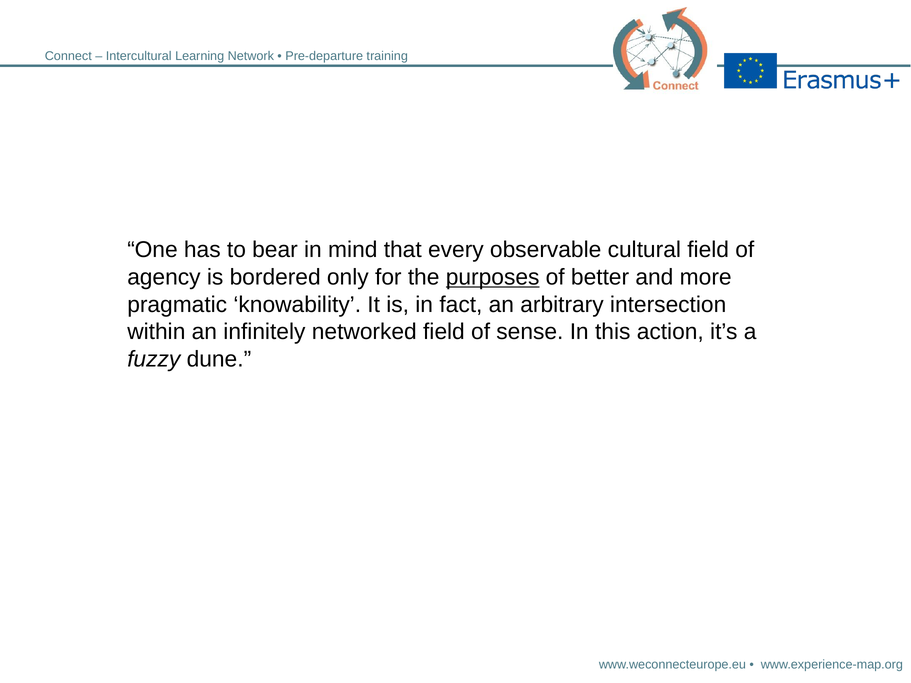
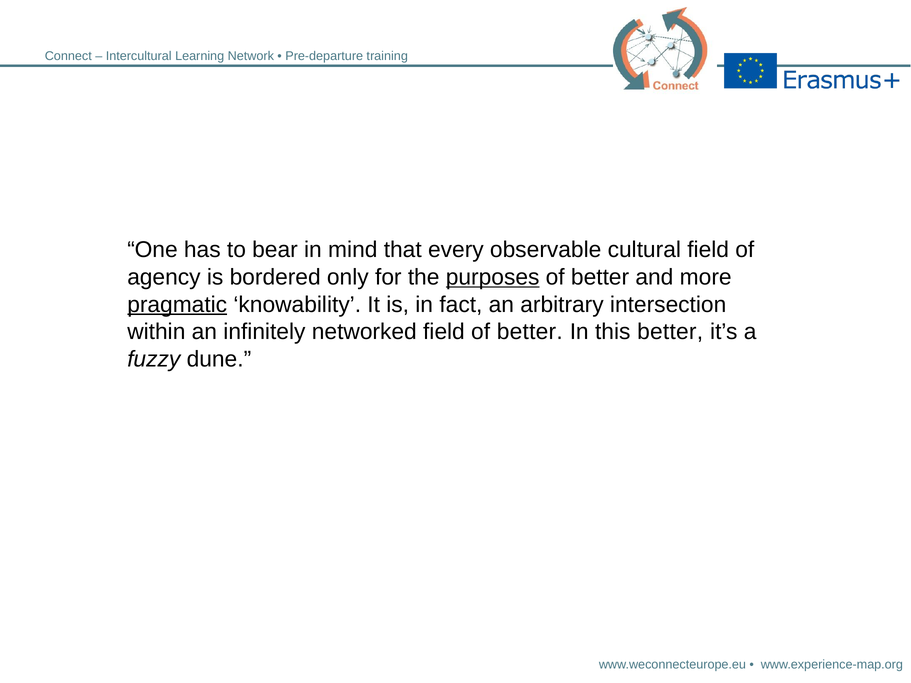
pragmatic underline: none -> present
field of sense: sense -> better
this action: action -> better
